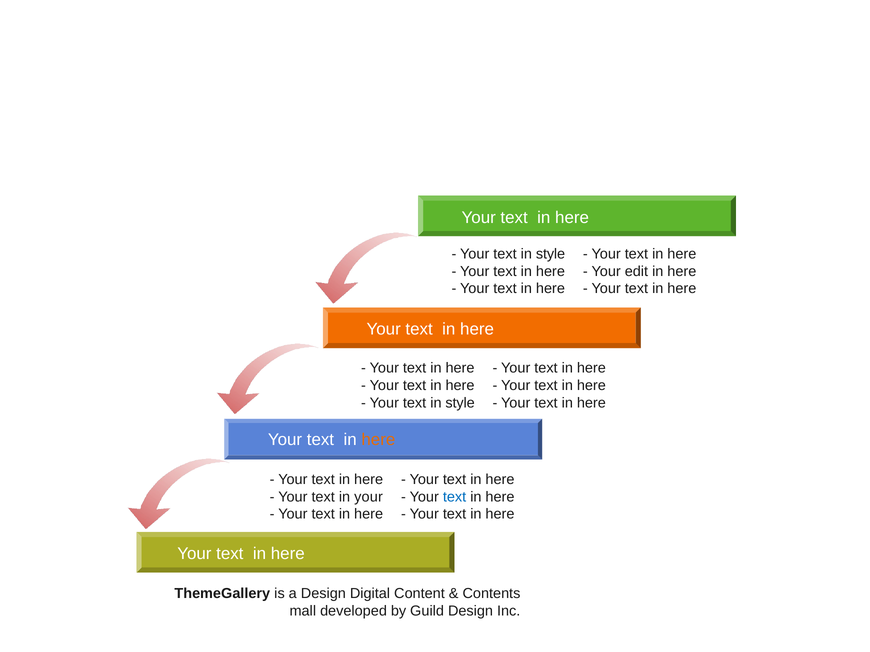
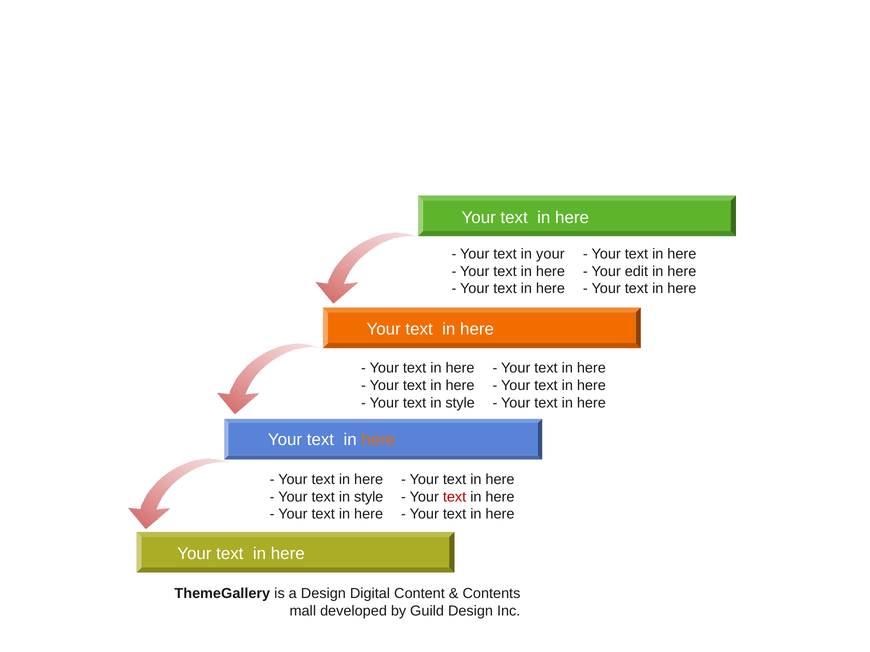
style at (551, 254): style -> your
your at (369, 497): your -> style
text at (455, 497) colour: blue -> red
